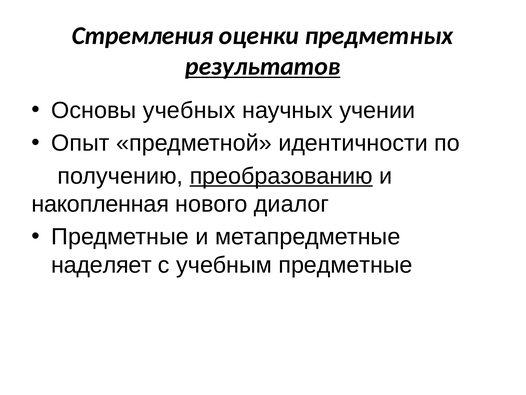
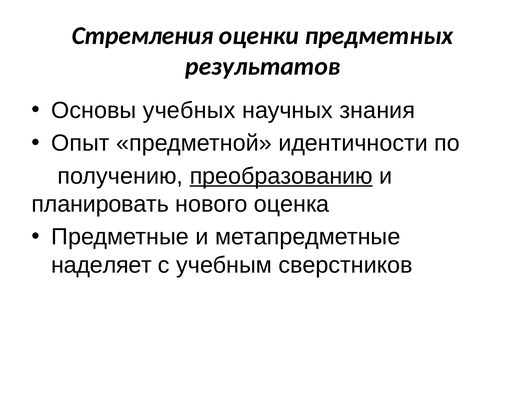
результатов underline: present -> none
учении: учении -> знания
накопленная: накопленная -> планировать
диалог: диалог -> оценка
учебным предметные: предметные -> сверстников
